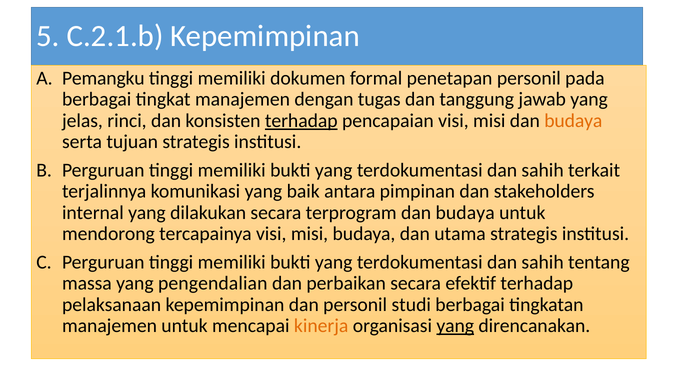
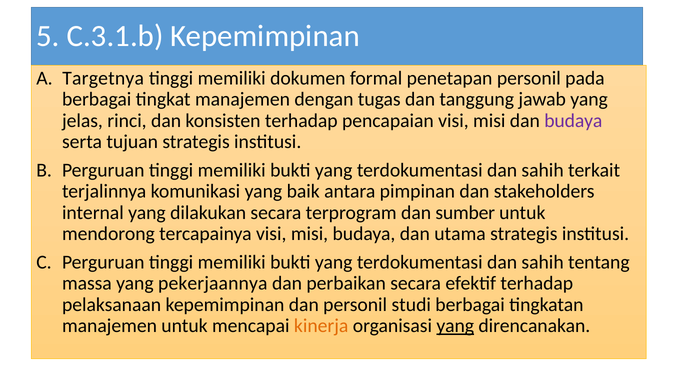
C.2.1.b: C.2.1.b -> C.3.1.b
Pemangku: Pemangku -> Targetnya
terhadap at (301, 121) underline: present -> none
budaya at (573, 121) colour: orange -> purple
terprogram dan budaya: budaya -> sumber
pengendalian: pengendalian -> pekerjaannya
